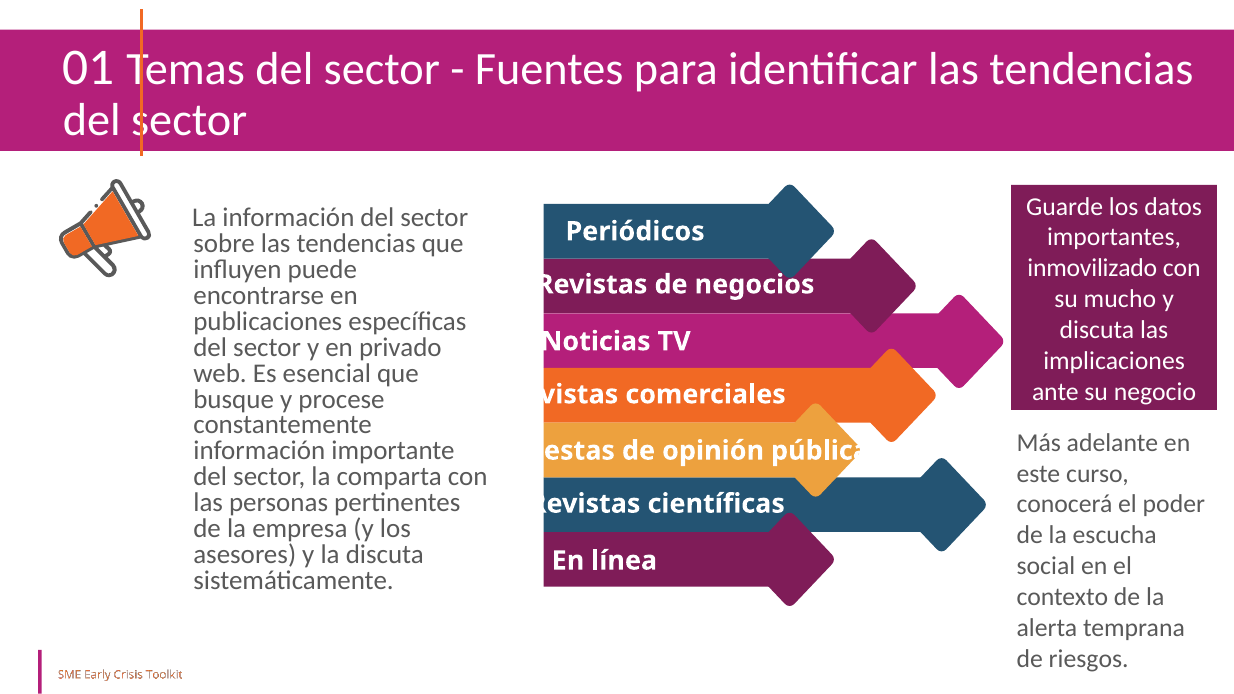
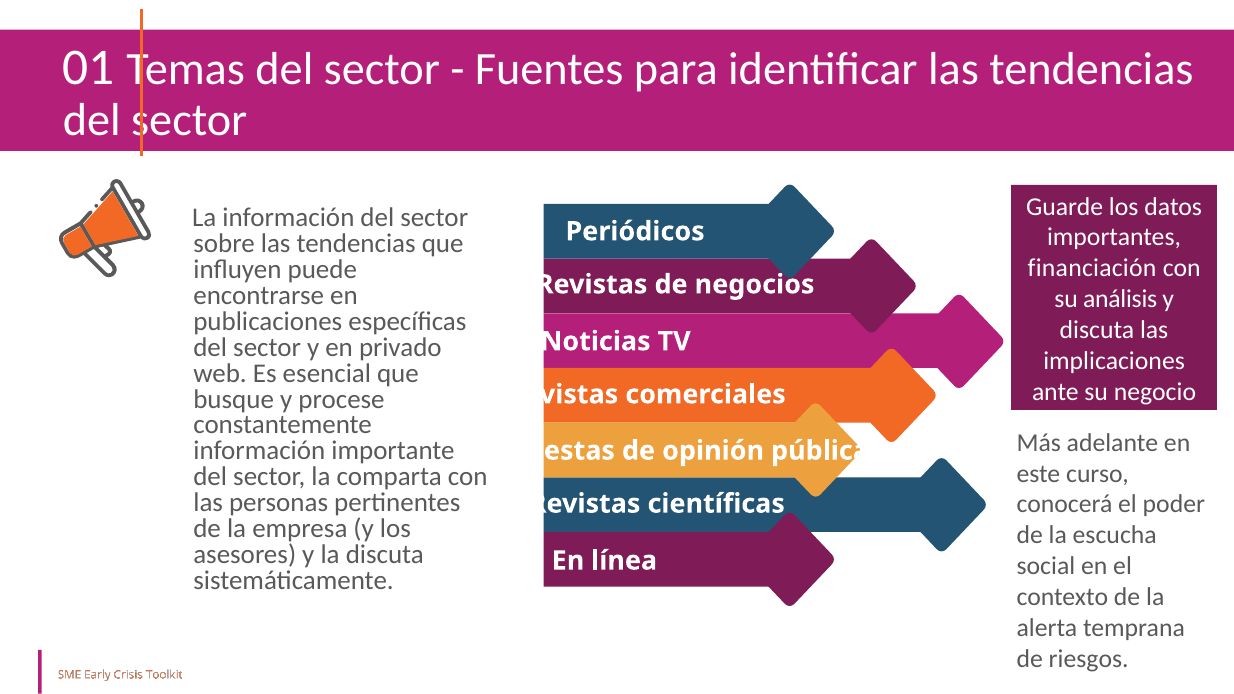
inmovilizado: inmovilizado -> financiación
mucho: mucho -> análisis
